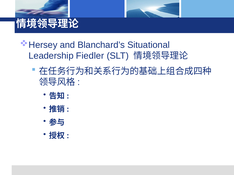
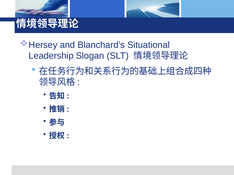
Fiedler: Fiedler -> Slogan
